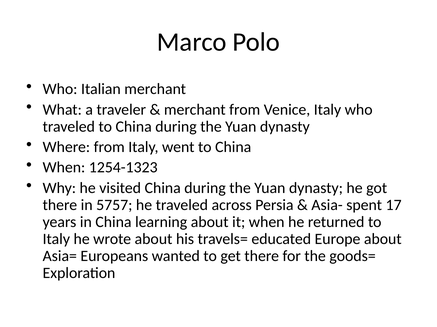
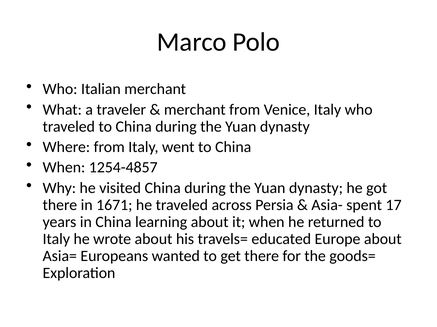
1254-1323: 1254-1323 -> 1254-4857
5757: 5757 -> 1671
